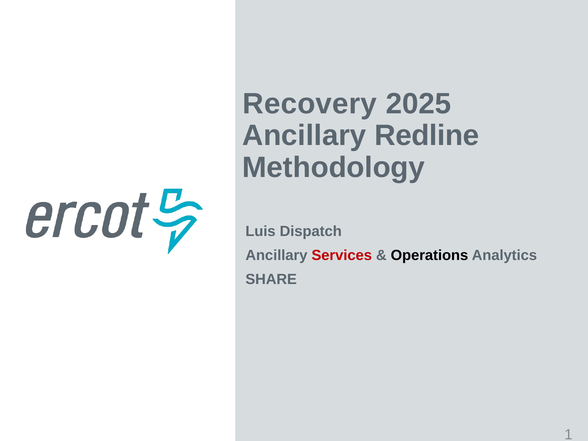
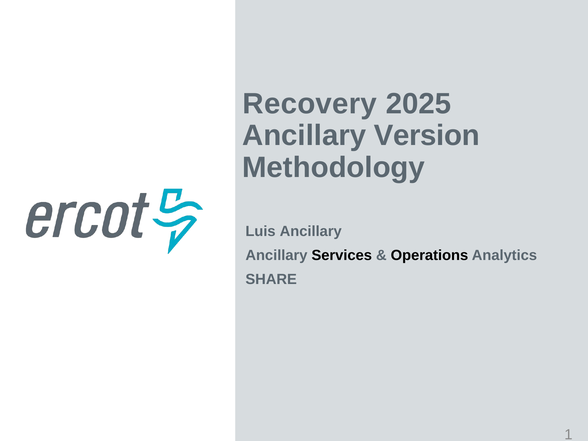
Redline: Redline -> Version
Luis Dispatch: Dispatch -> Ancillary
Services colour: red -> black
